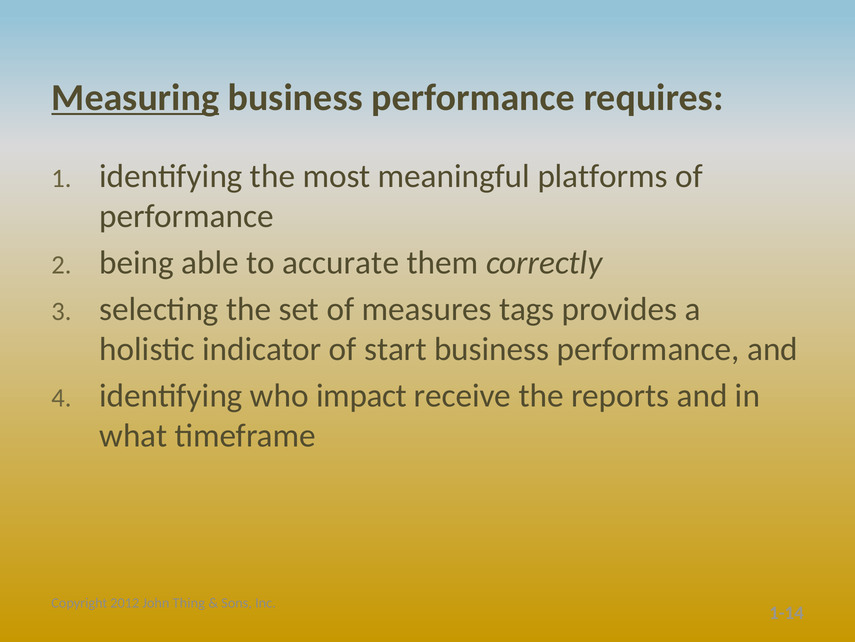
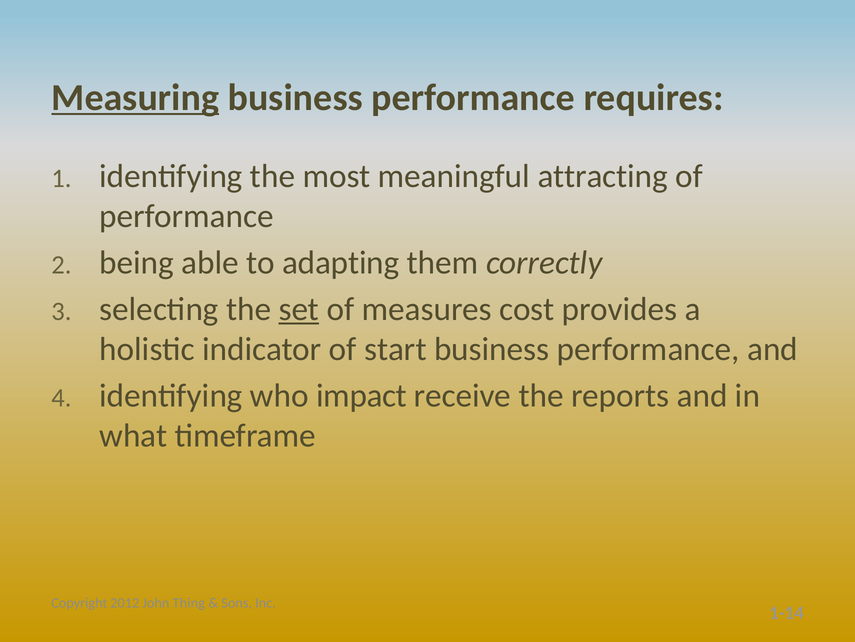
platforms: platforms -> attracting
accurate: accurate -> adapting
set underline: none -> present
tags: tags -> cost
